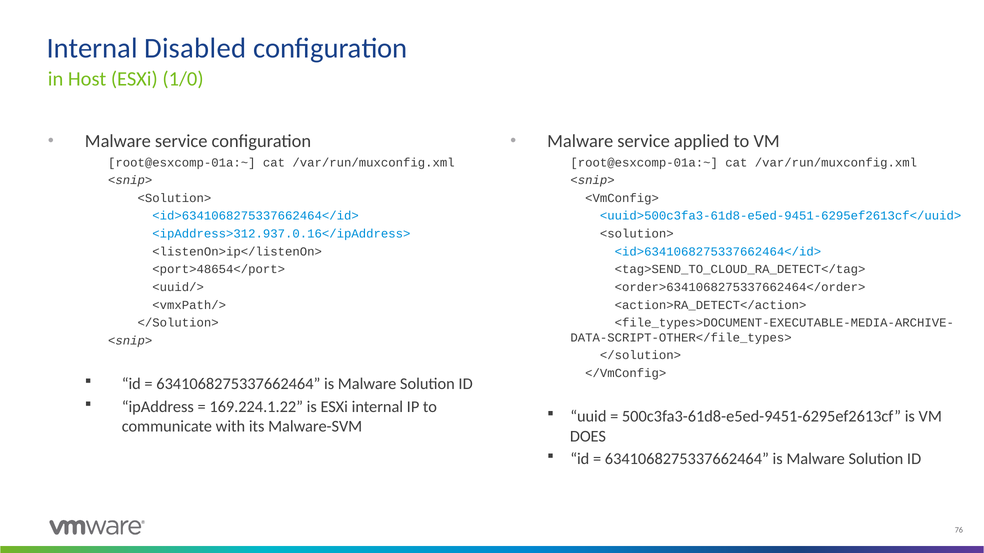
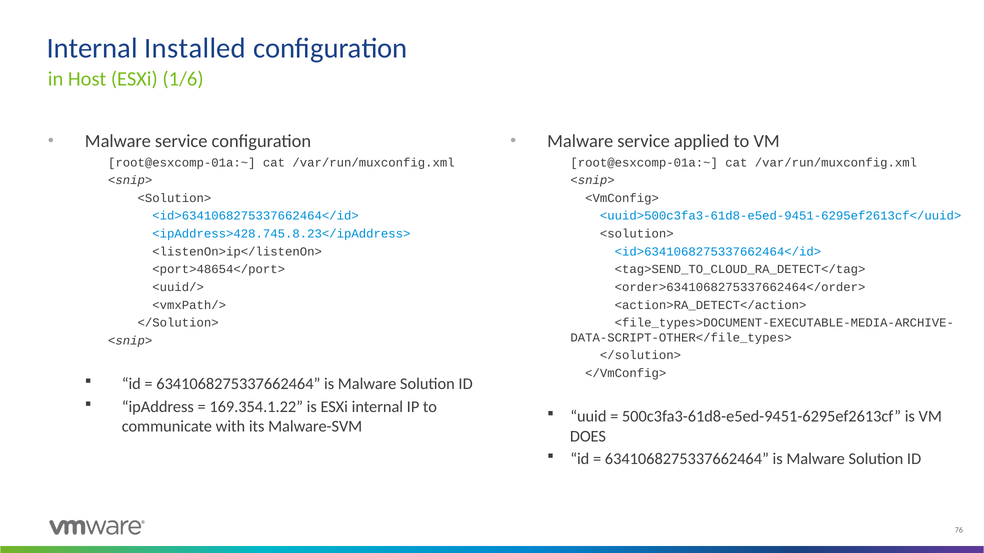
Disabled: Disabled -> Installed
1/0: 1/0 -> 1/6
<ipAddress>312.937.0.16</ipAddress>: <ipAddress>312.937.0.16</ipAddress> -> <ipAddress>428.745.8.23</ipAddress>
169.224.1.22: 169.224.1.22 -> 169.354.1.22
